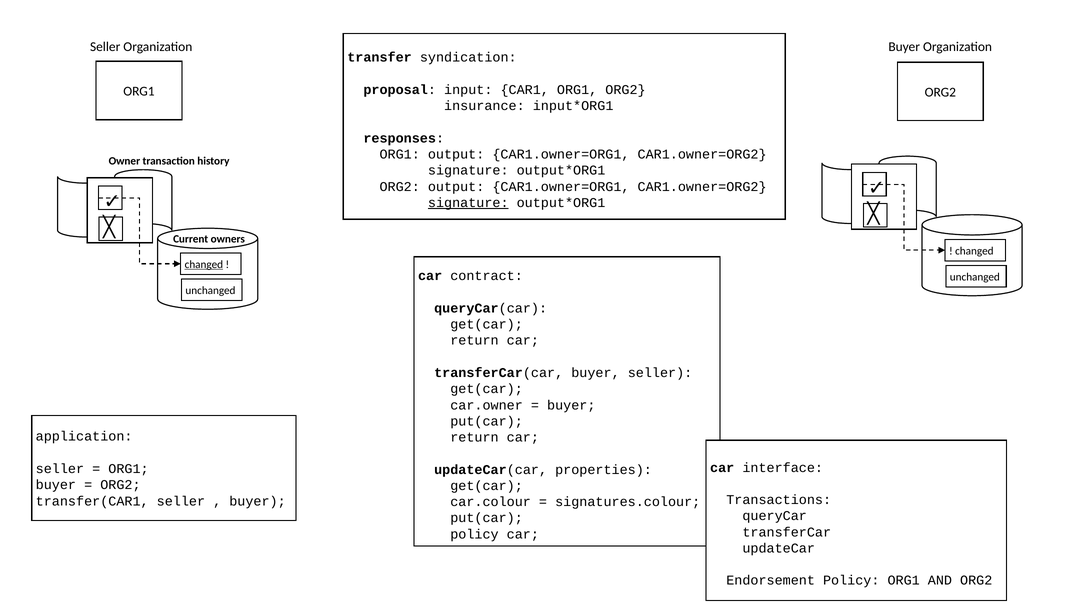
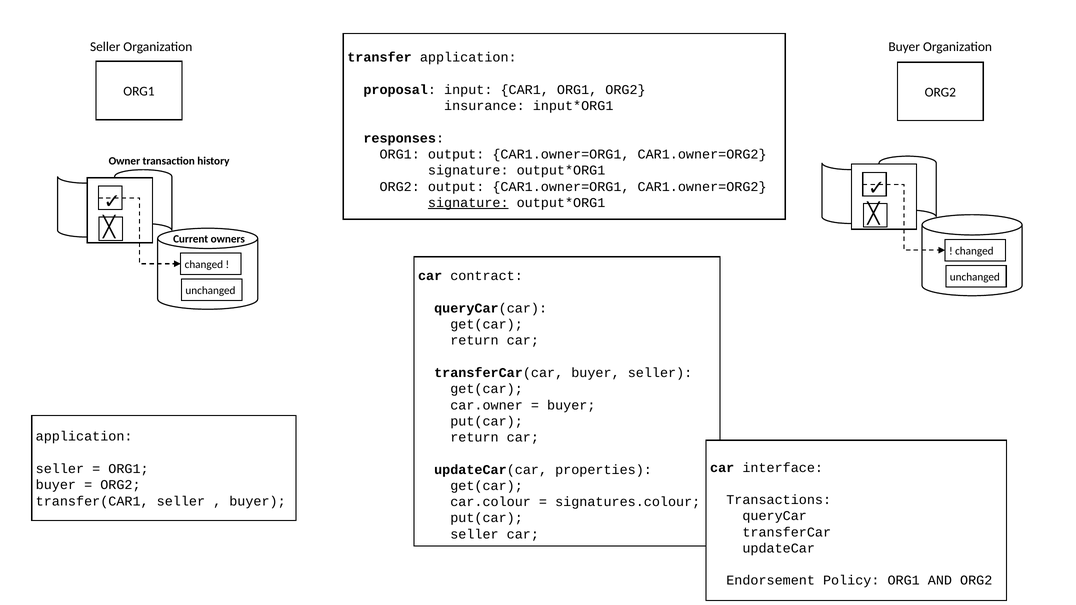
transfer syndication: syndication -> application
changed at (204, 265) underline: present -> none
policy at (474, 534): policy -> seller
